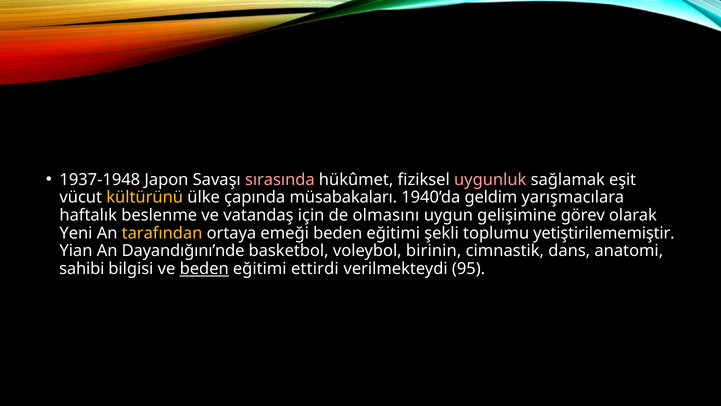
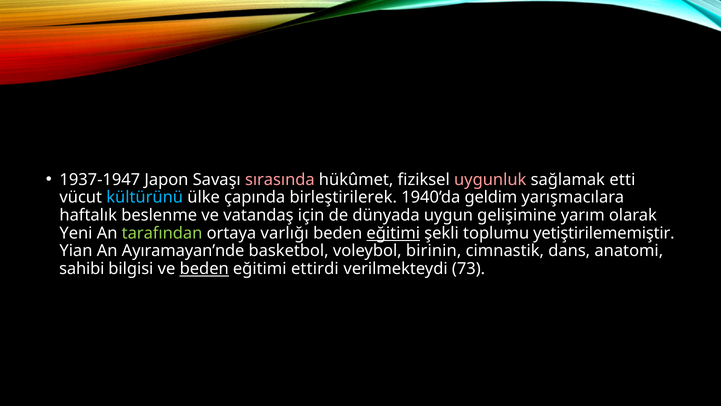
1937-1948: 1937-1948 -> 1937-1947
eşit: eşit -> etti
kültürünü colour: yellow -> light blue
müsabakaları: müsabakaları -> birleştirilerek
olmasını: olmasını -> dünyada
görev: görev -> yarım
tarafından colour: yellow -> light green
emeği: emeği -> varlığı
eğitimi at (393, 233) underline: none -> present
Dayandığını’nde: Dayandığını’nde -> Ayıramayan’nde
95: 95 -> 73
